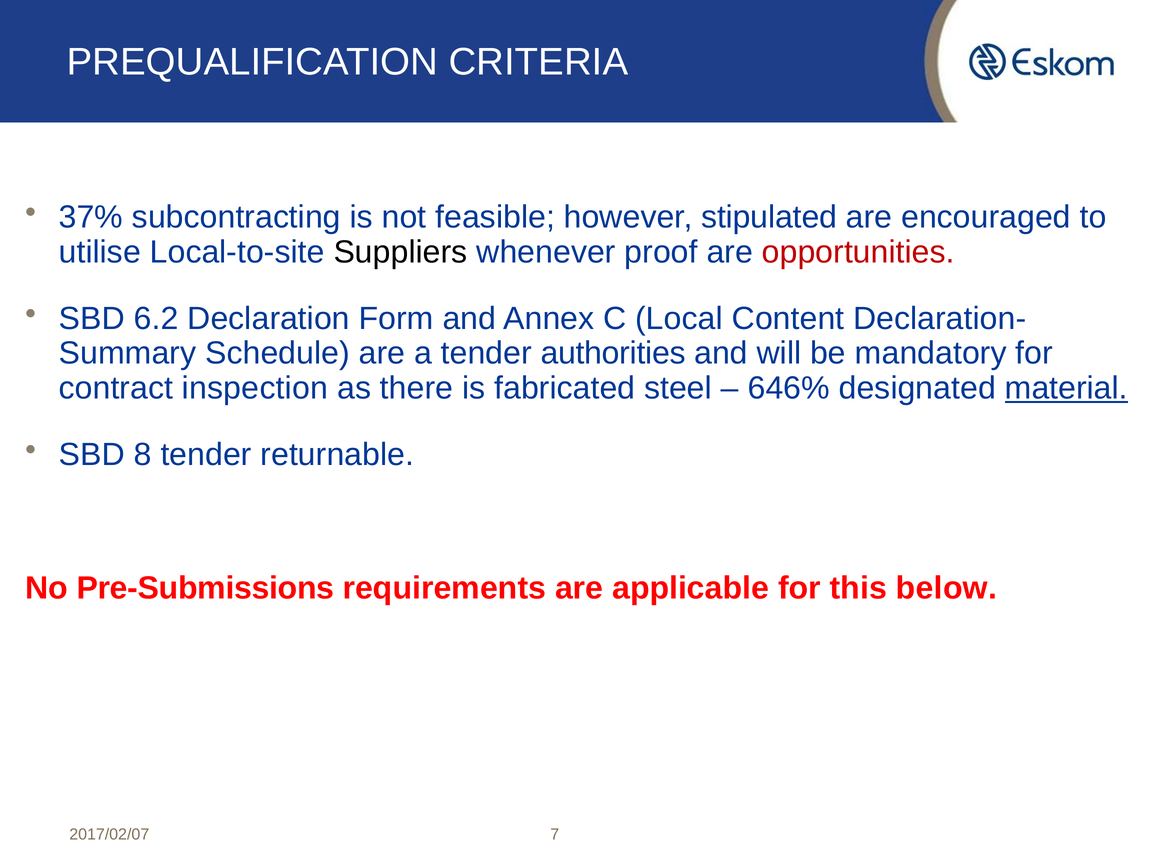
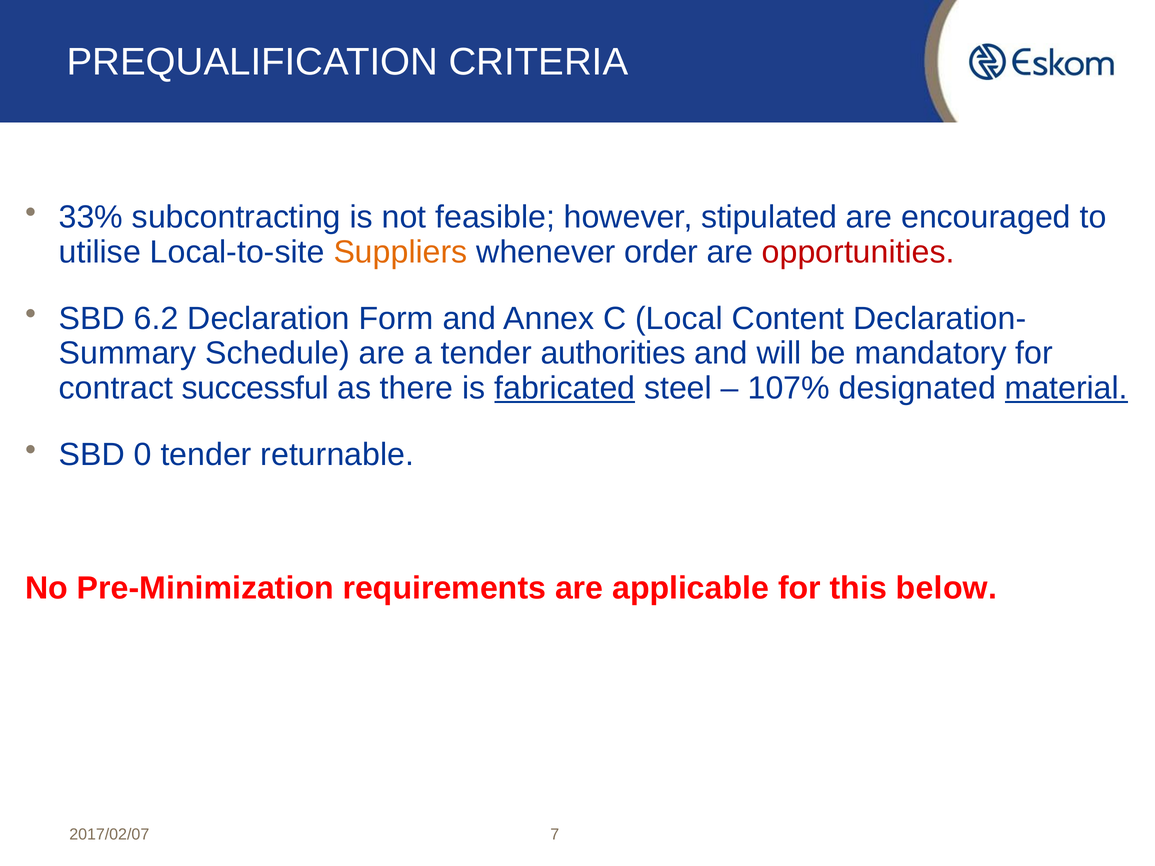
37%: 37% -> 33%
Suppliers colour: black -> orange
proof: proof -> order
inspection: inspection -> successful
fabricated underline: none -> present
646%: 646% -> 107%
8: 8 -> 0
Pre-Submissions: Pre-Submissions -> Pre-Minimization
